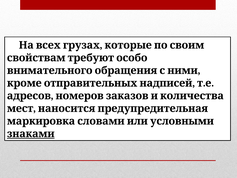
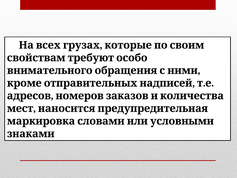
знаками underline: present -> none
